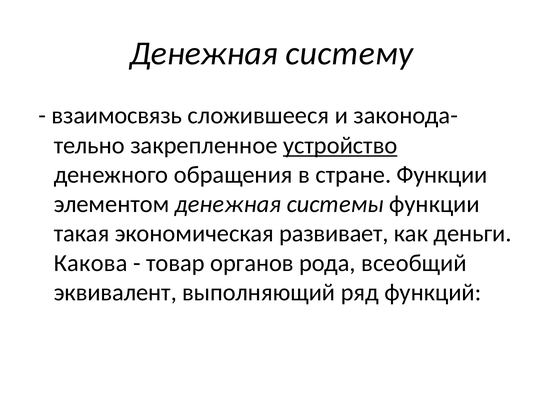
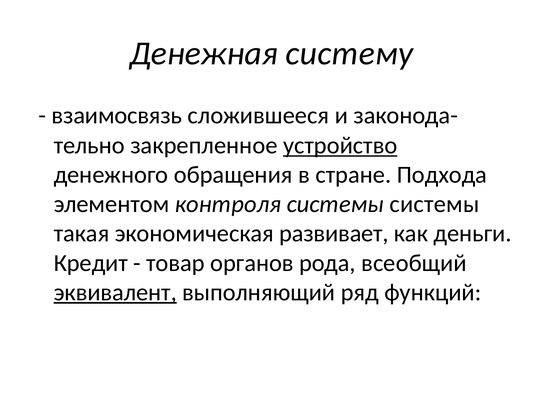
стране Функции: Функции -> Подхода
элементом денежная: денежная -> контроля
системы функции: функции -> системы
Какова: Какова -> Кредит
эквивалент underline: none -> present
